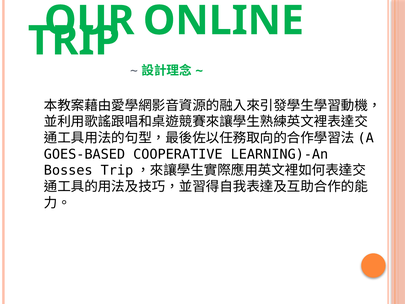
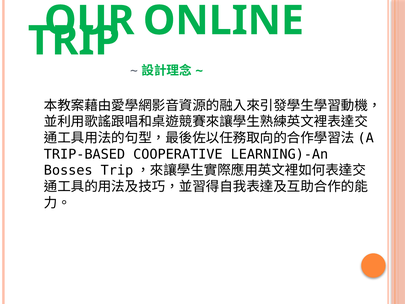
GOES-BASED: GOES-BASED -> TRIP-BASED
